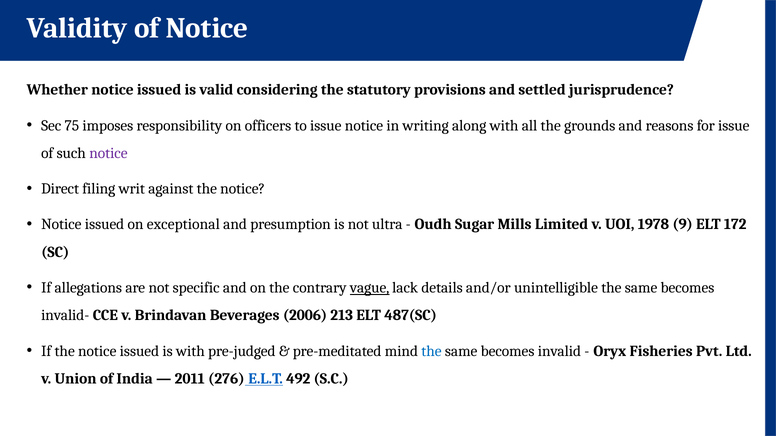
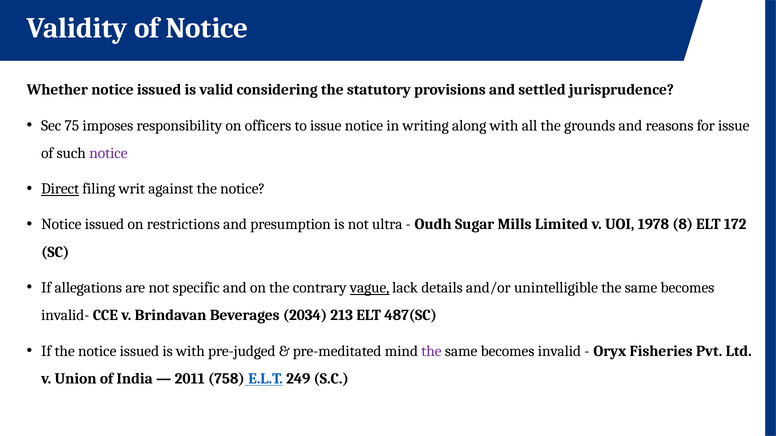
Direct underline: none -> present
exceptional: exceptional -> restrictions
9: 9 -> 8
2006: 2006 -> 2034
the at (431, 351) colour: blue -> purple
276: 276 -> 758
492: 492 -> 249
